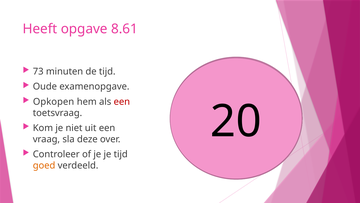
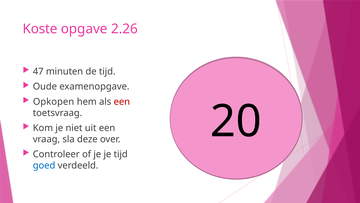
Heeft: Heeft -> Koste
8.61: 8.61 -> 2.26
73: 73 -> 47
goed colour: orange -> blue
